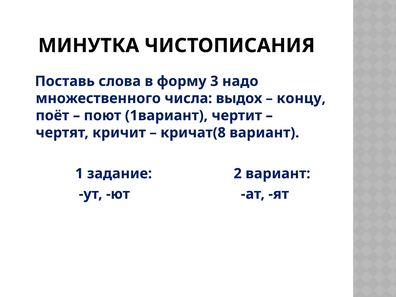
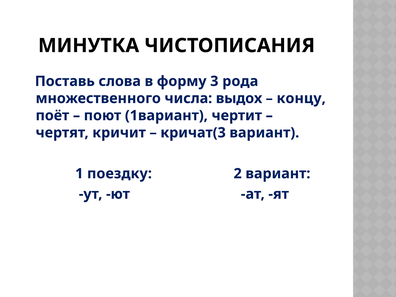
надо: надо -> рода
кричат(8: кричат(8 -> кричат(3
задание: задание -> поездку
